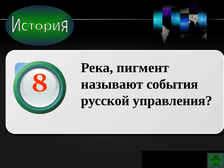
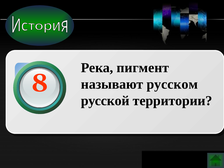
события: события -> русском
управления: управления -> территории
